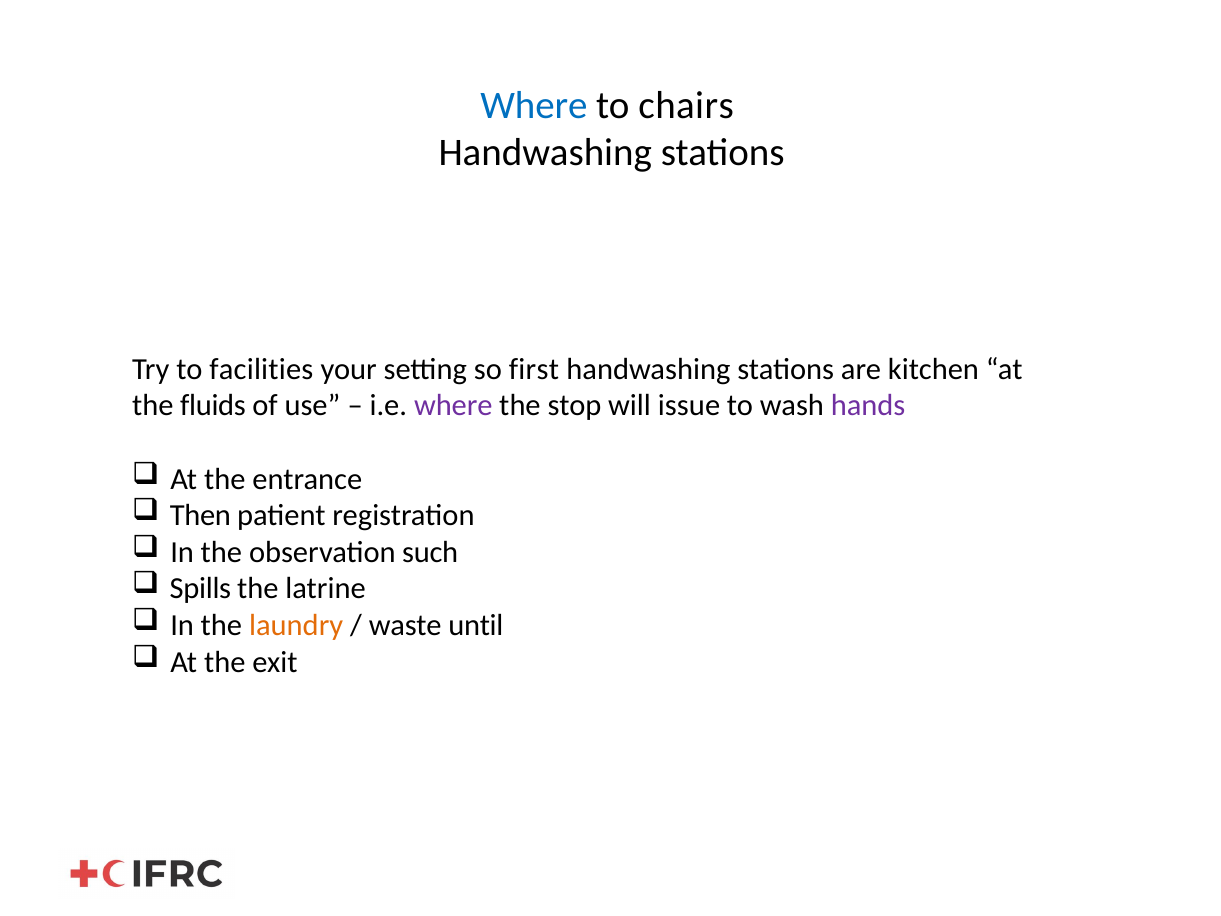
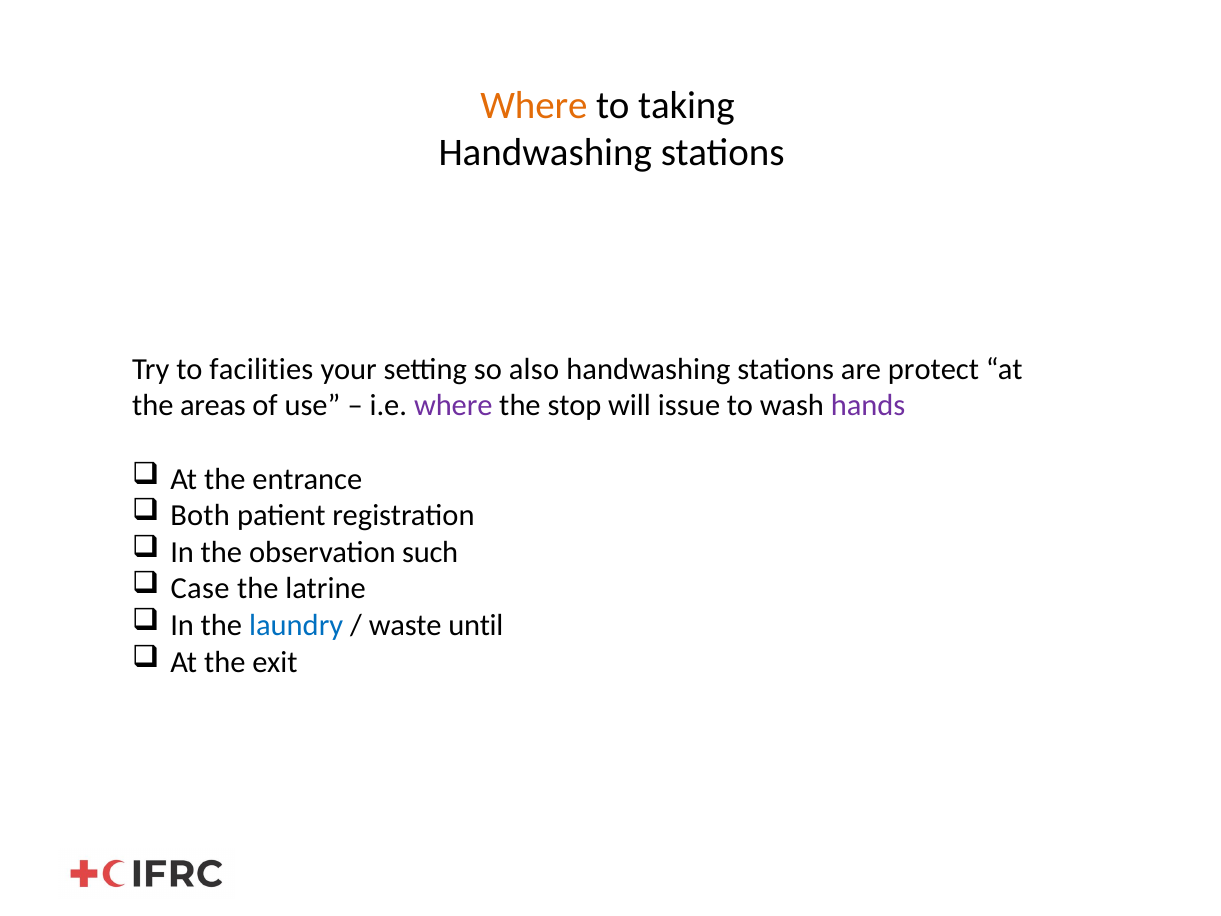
Where at (534, 105) colour: blue -> orange
chairs: chairs -> taking
first: first -> also
kitchen: kitchen -> protect
fluids: fluids -> areas
Then: Then -> Both
Spills: Spills -> Case
laundry colour: orange -> blue
